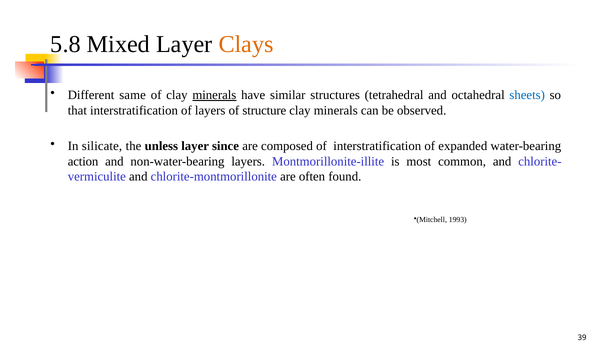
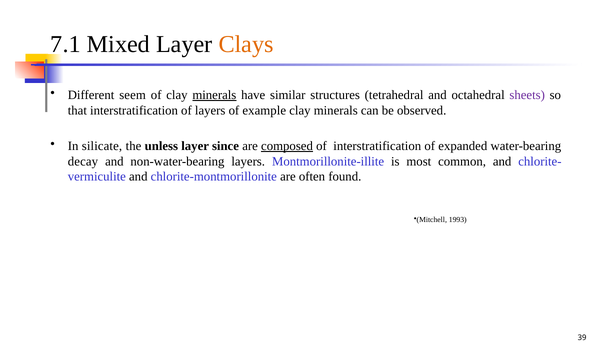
5.8: 5.8 -> 7.1
same: same -> seem
sheets colour: blue -> purple
structure: structure -> example
composed underline: none -> present
action: action -> decay
